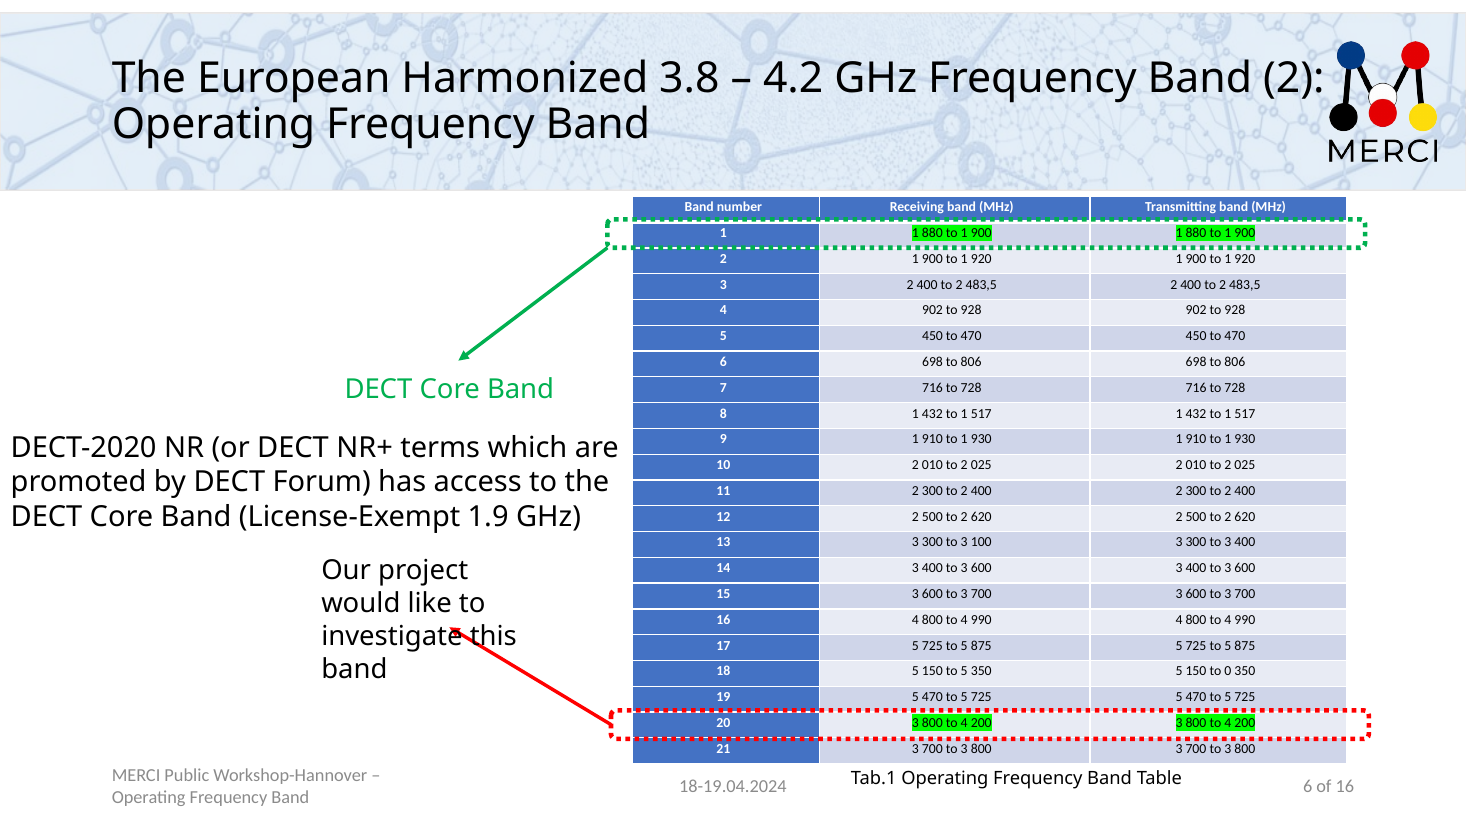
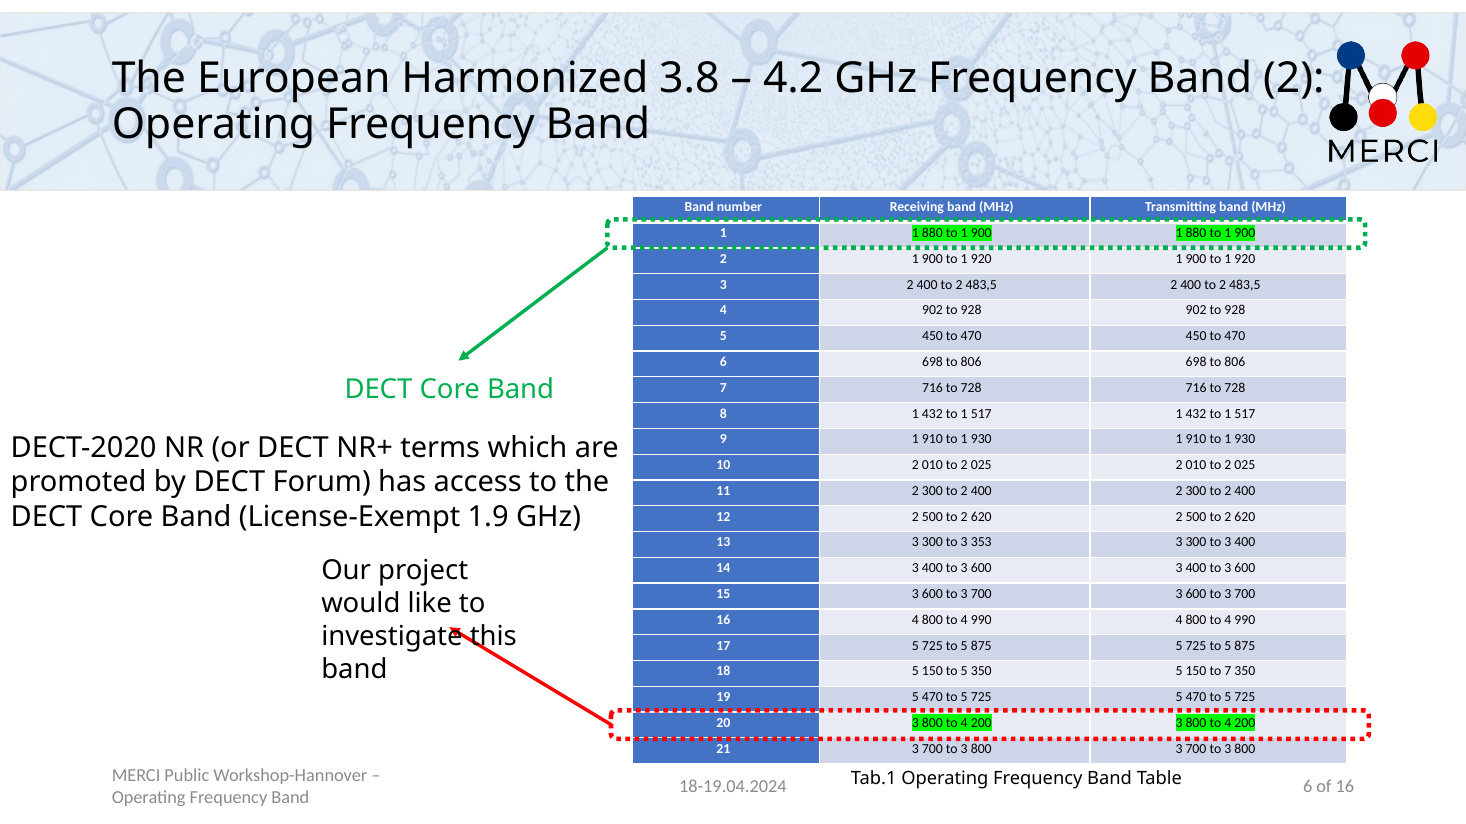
100: 100 -> 353
to 0: 0 -> 7
